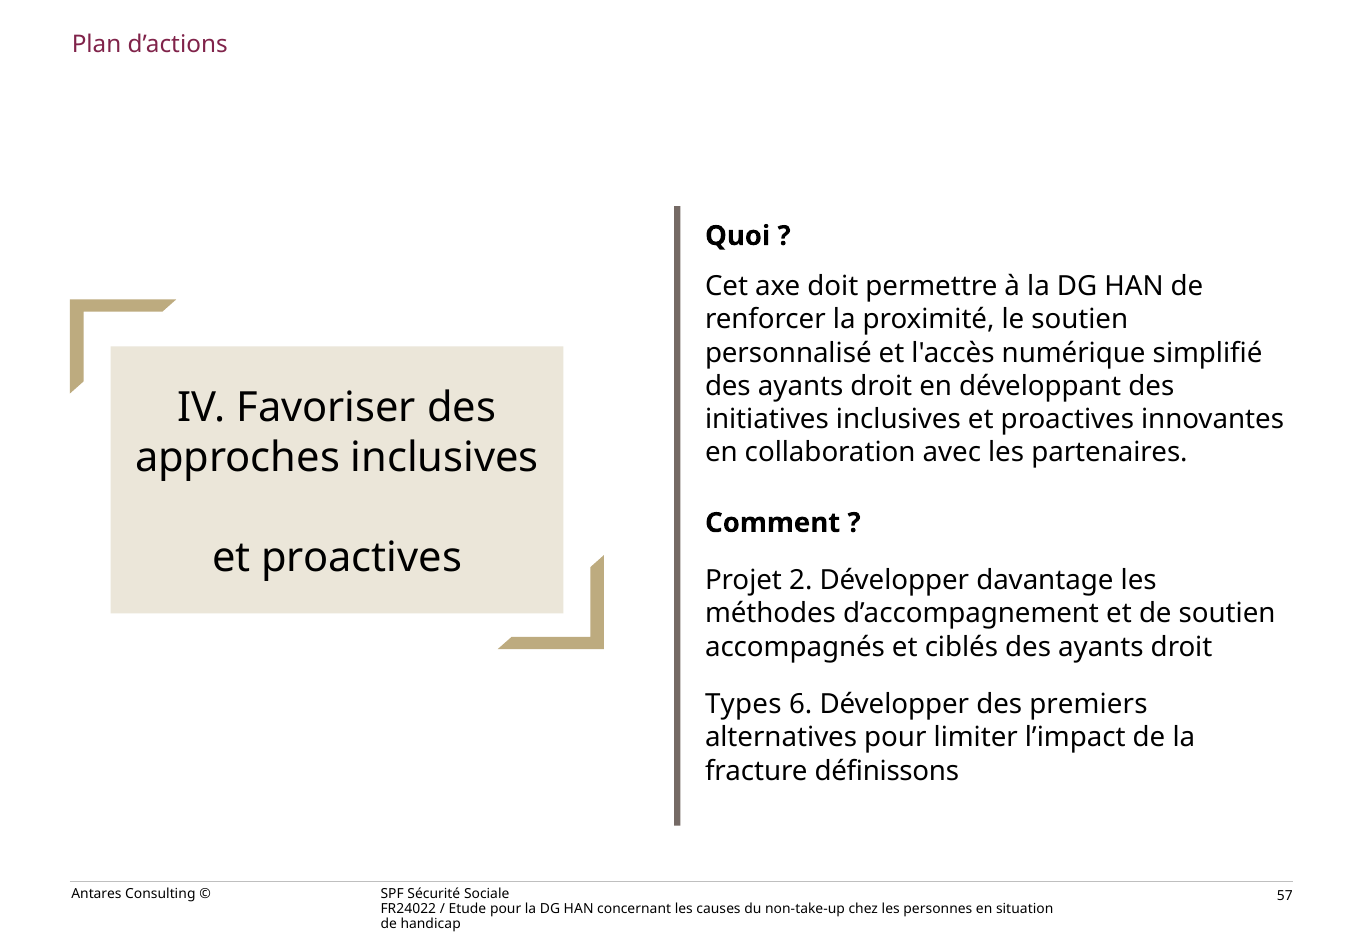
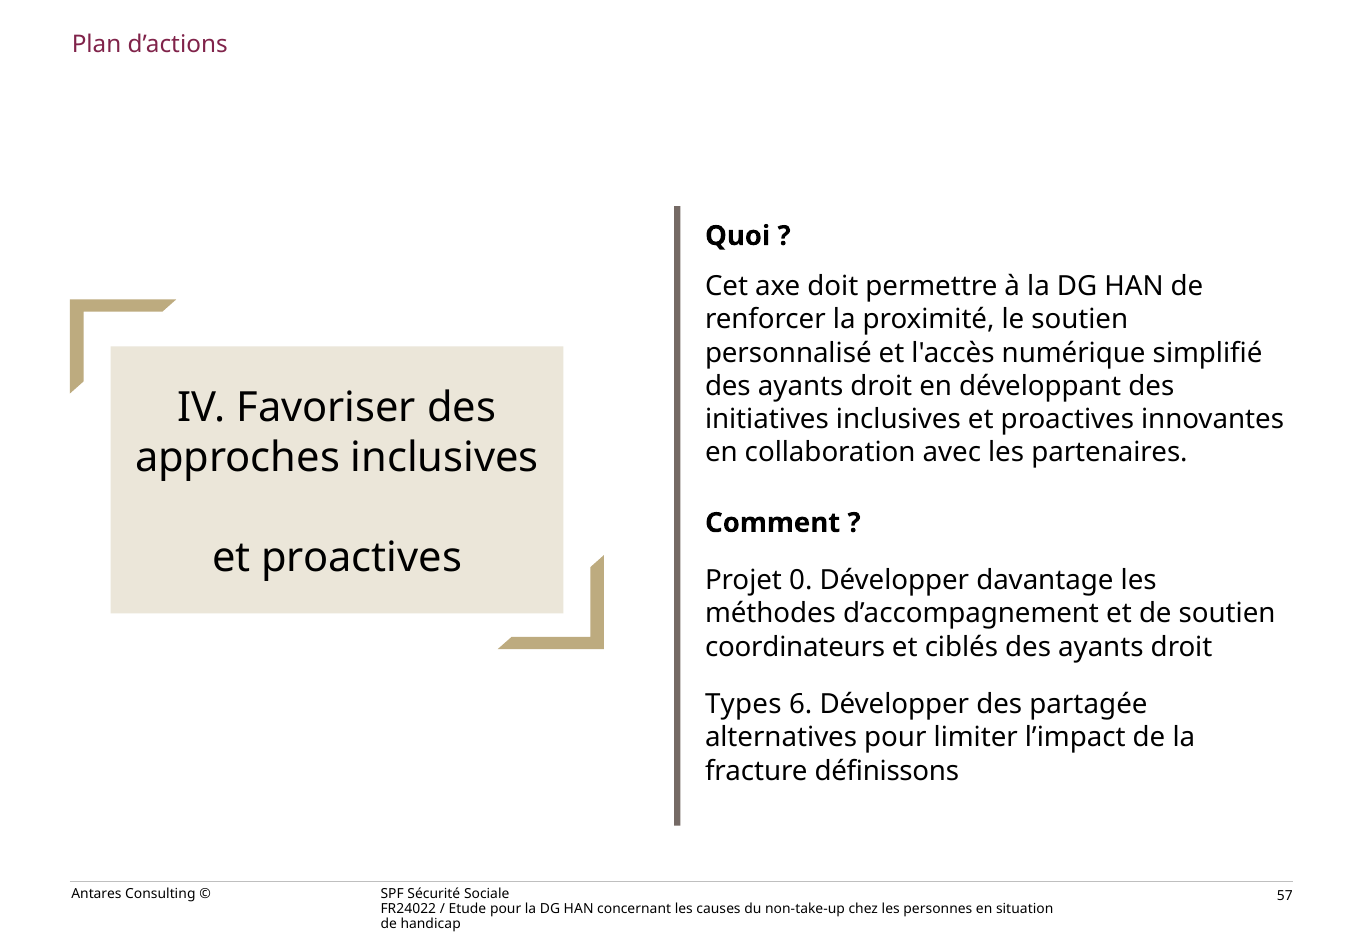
2: 2 -> 0
accompagnés: accompagnés -> coordinateurs
premiers: premiers -> partagée
